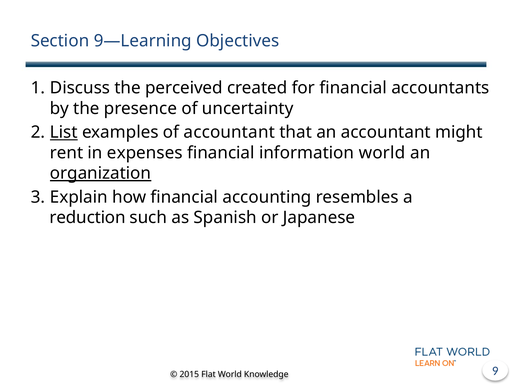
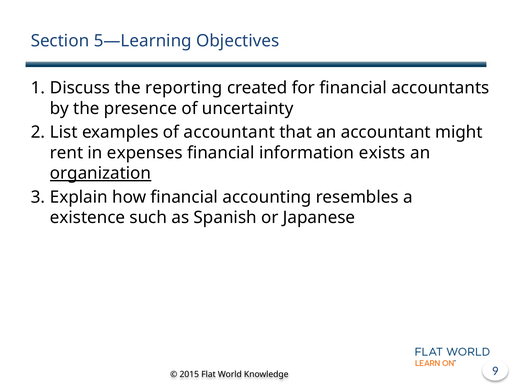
9—Learning: 9—Learning -> 5—Learning
perceived: perceived -> reporting
List underline: present -> none
information world: world -> exists
reduction: reduction -> existence
